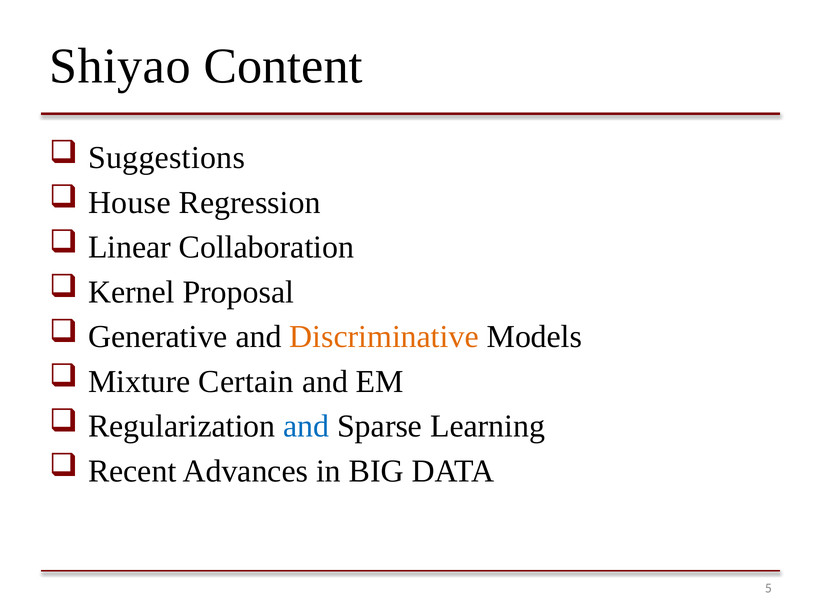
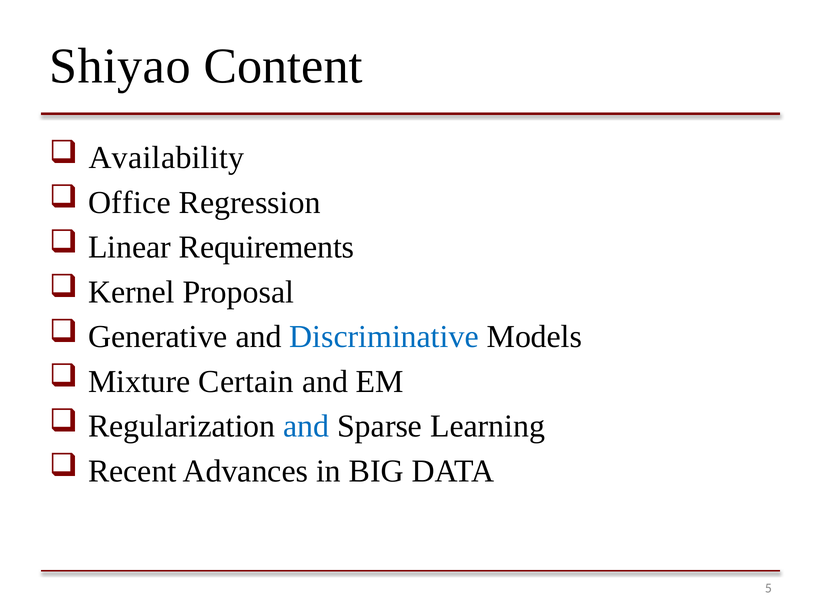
Suggestions: Suggestions -> Availability
House: House -> Office
Collaboration: Collaboration -> Requirements
Discriminative colour: orange -> blue
